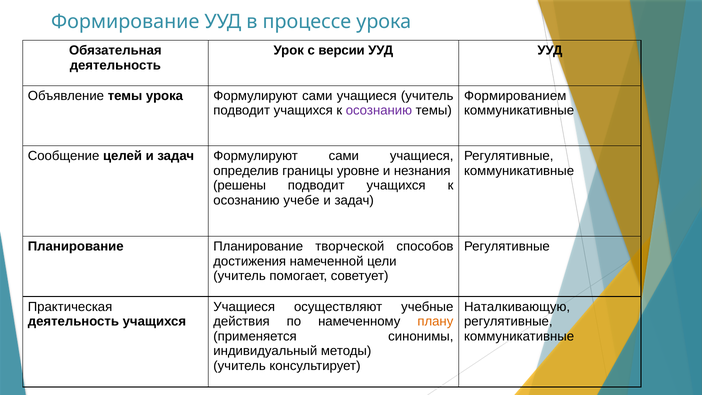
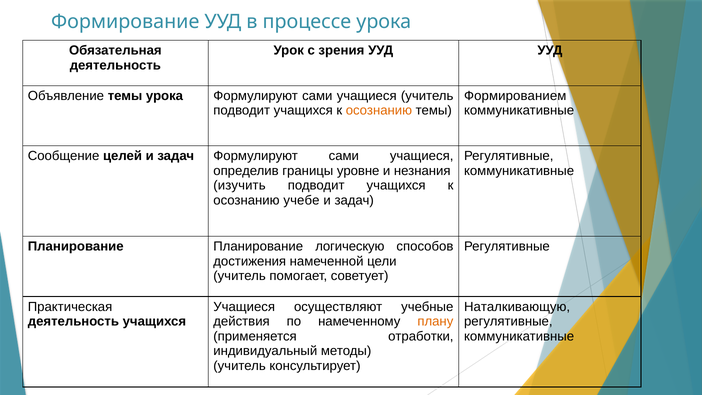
версии: версии -> зрения
осознанию at (379, 111) colour: purple -> orange
решены: решены -> изучить
творческой: творческой -> логическую
синонимы: синонимы -> отработки
